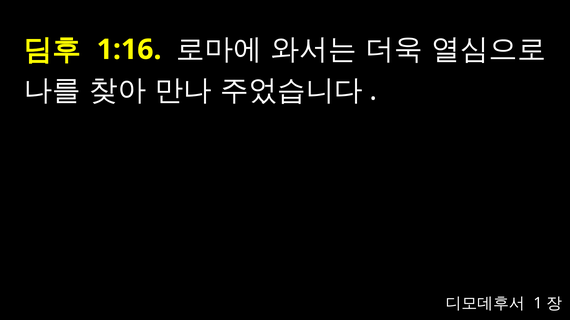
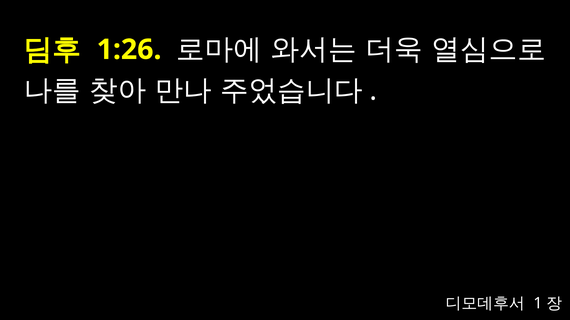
1:16: 1:16 -> 1:26
